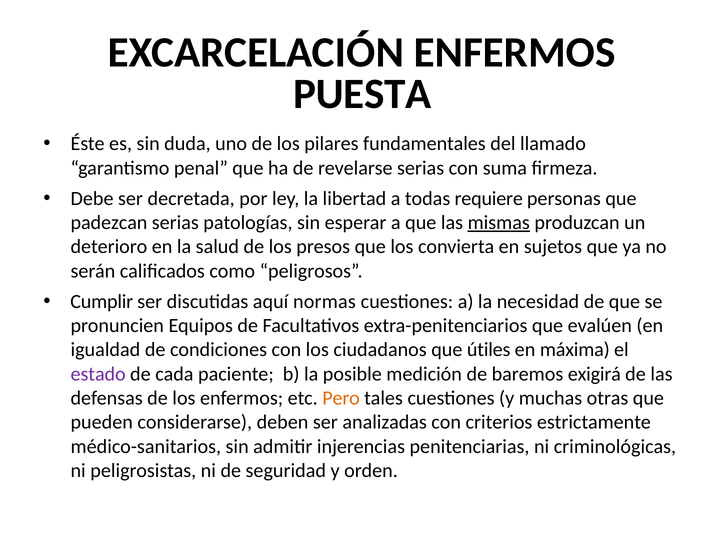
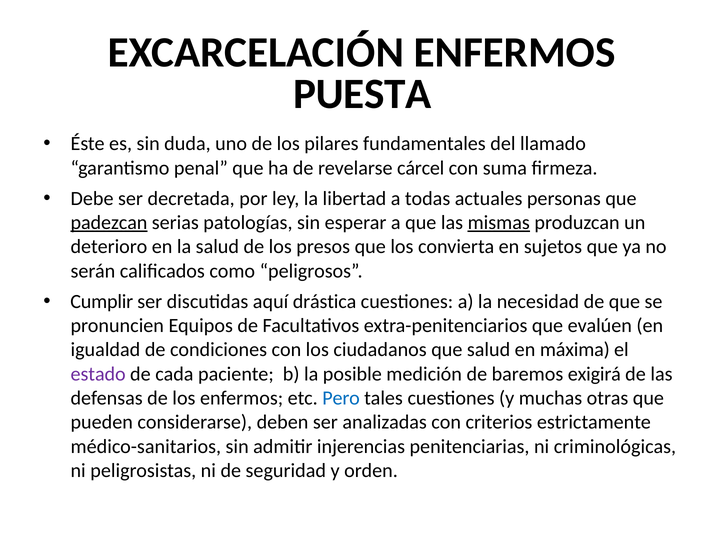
revelarse serias: serias -> cárcel
requiere: requiere -> actuales
padezcan underline: none -> present
normas: normas -> drástica
que útiles: útiles -> salud
Pero colour: orange -> blue
